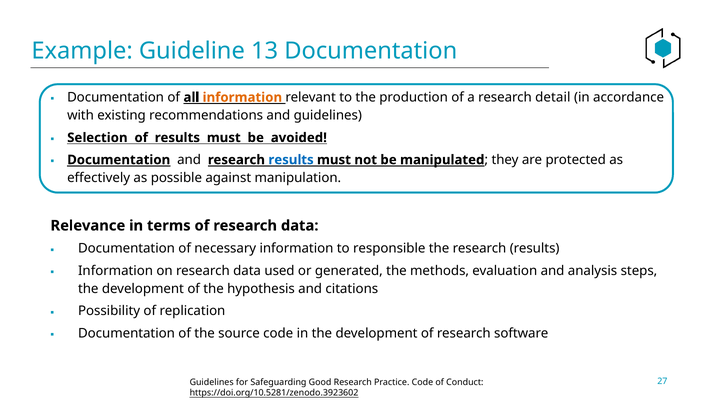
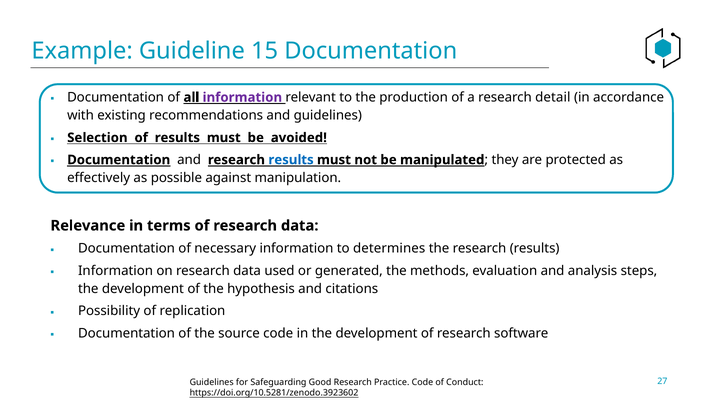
13: 13 -> 15
information at (242, 97) colour: orange -> purple
responsible: responsible -> determines
